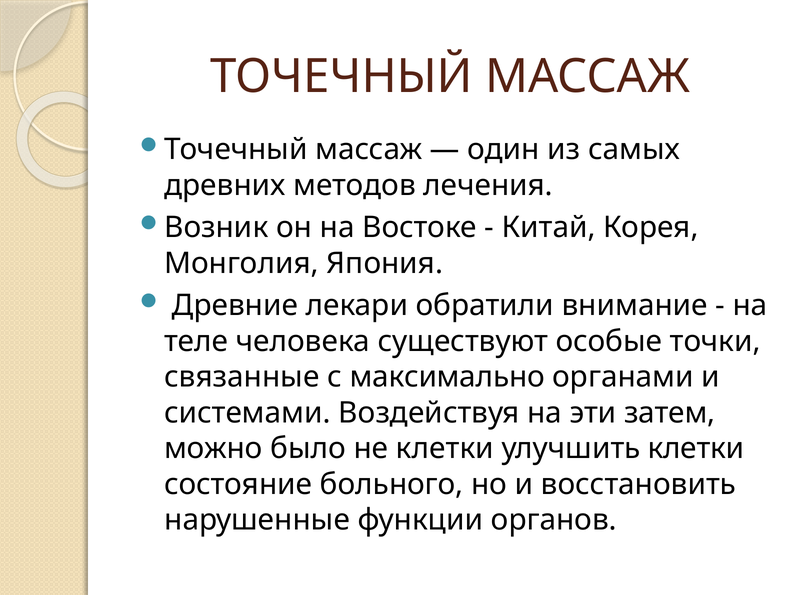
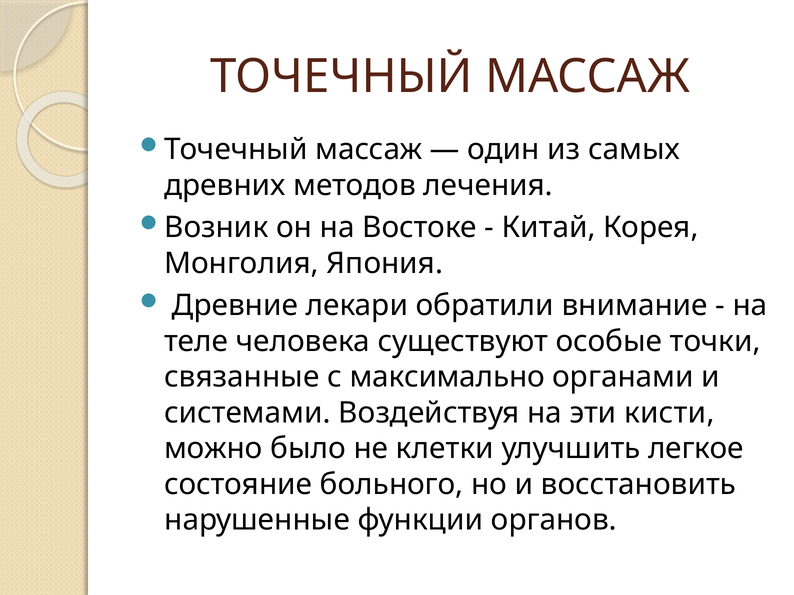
затем: затем -> кисти
улучшить клетки: клетки -> легкое
